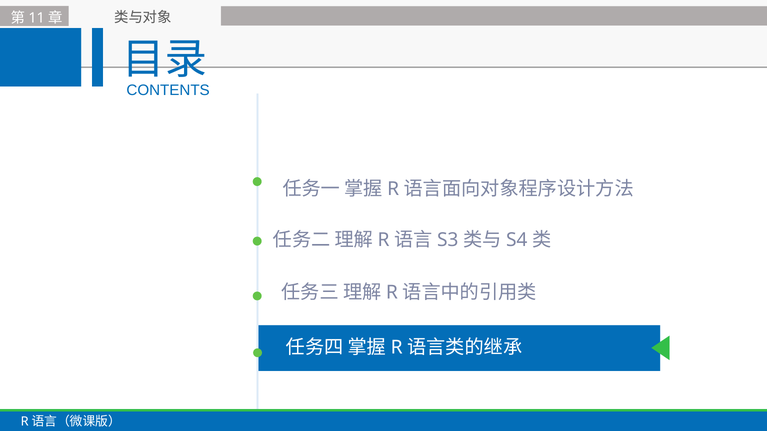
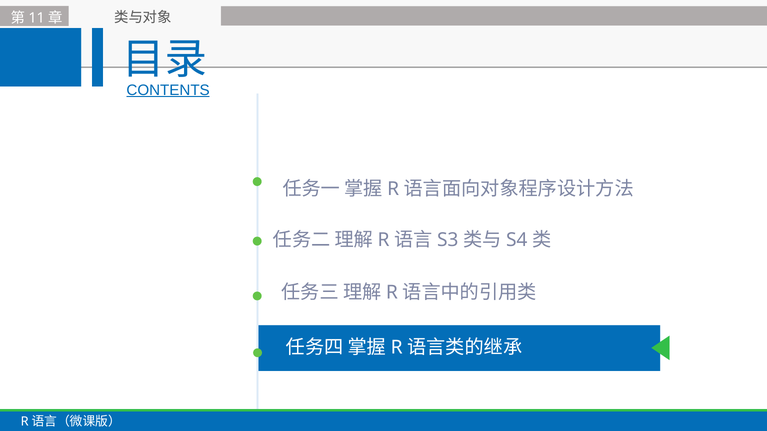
CONTENTS underline: none -> present
